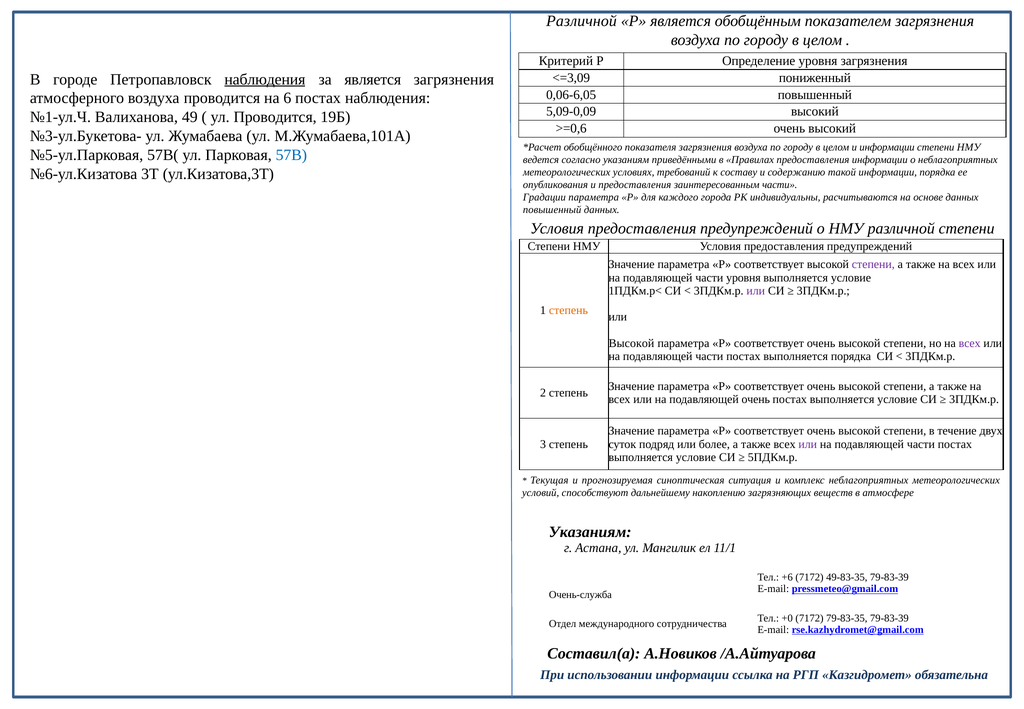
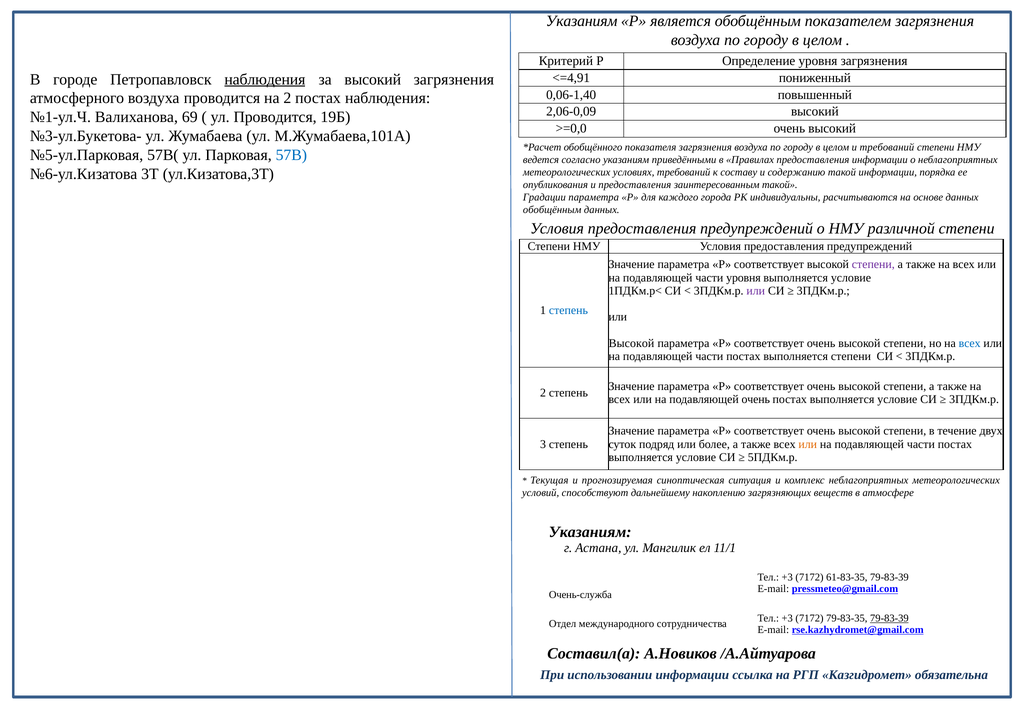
Различной at (582, 21): Различной -> Указаниям
<=3,09: <=3,09 -> <=4,91
за является: является -> высокий
0,06-6,05: 0,06-6,05 -> 0,06-1,40
на 6: 6 -> 2
5,09-0,09: 5,09-0,09 -> 2,06-0,09
49: 49 -> 69
>=0,6: >=0,6 -> >=0,0
и информации: информации -> требований
заинтересованным части: части -> такой
повышенный at (552, 210): повышенный -> обобщённым
степень at (568, 310) colour: orange -> blue
всех at (970, 343) colour: purple -> blue
выполняется порядка: порядка -> степени
или at (808, 444) colour: purple -> orange
+6 at (787, 577): +6 -> +3
49-83-35: 49-83-35 -> 61-83-35
+0 at (787, 618): +0 -> +3
79-83-39 at (889, 618) underline: none -> present
